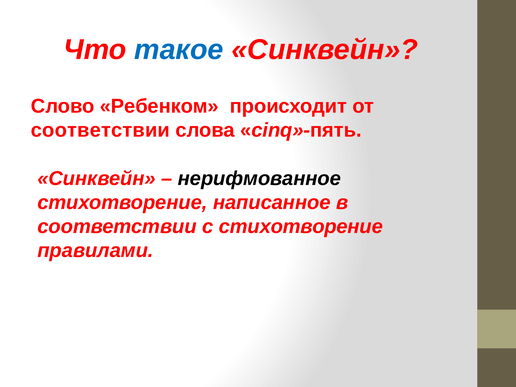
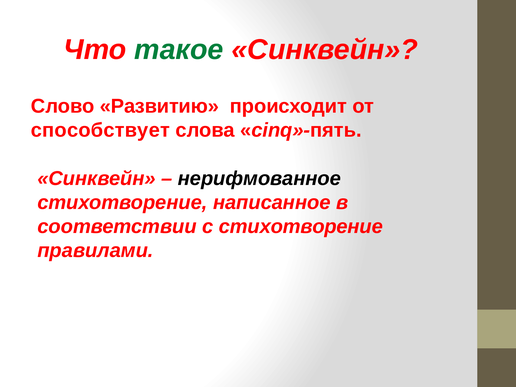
такое colour: blue -> green
Ребенком: Ребенком -> Развитию
соответствии at (100, 130): соответствии -> способствует
